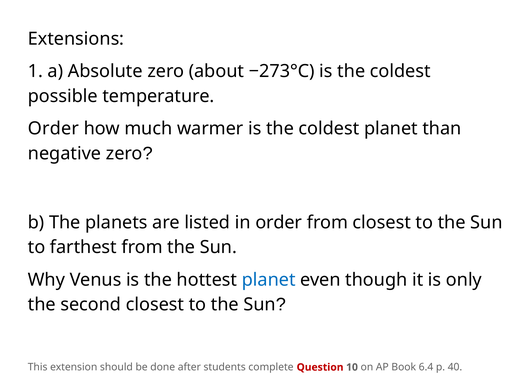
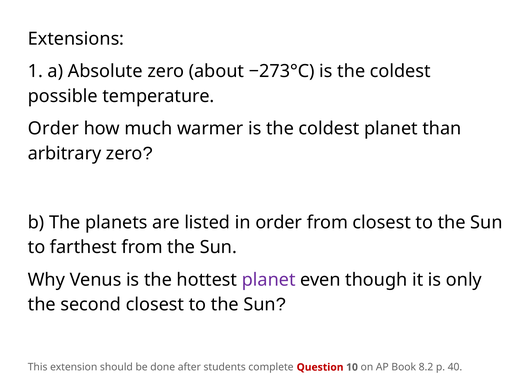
negative: negative -> arbitrary
planet at (269, 280) colour: blue -> purple
6.4: 6.4 -> 8.2
